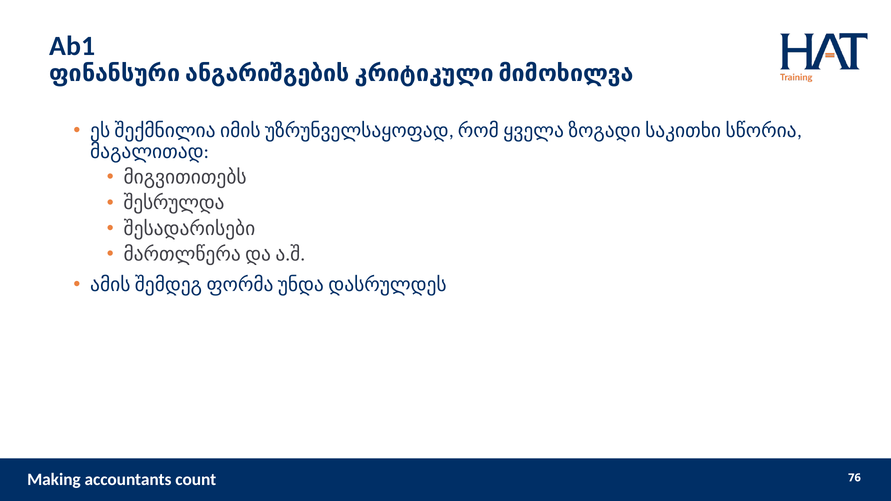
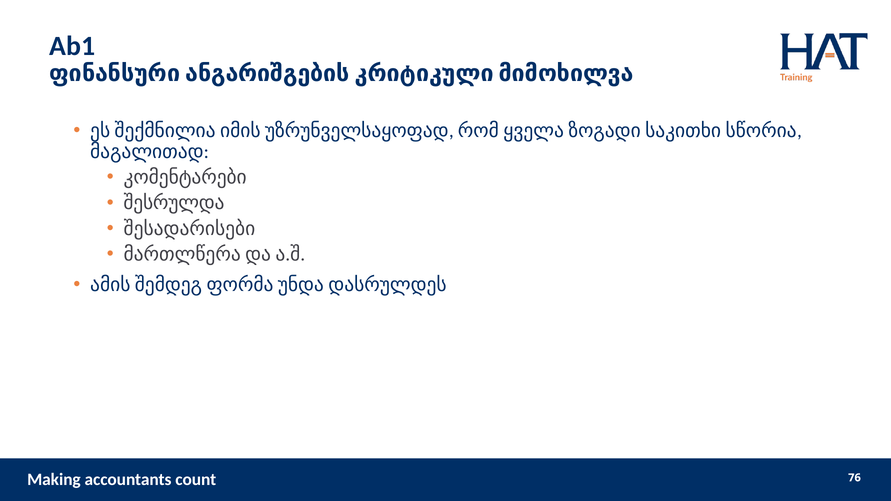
მიგვითითებს: მიგვითითებს -> კომენტარები
